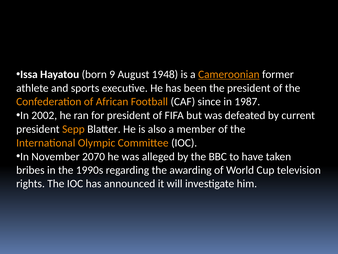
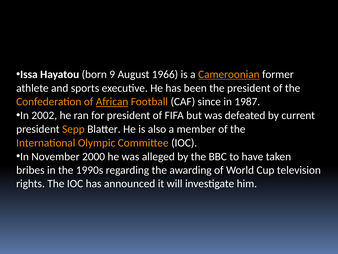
1948: 1948 -> 1966
African underline: none -> present
2070: 2070 -> 2000
